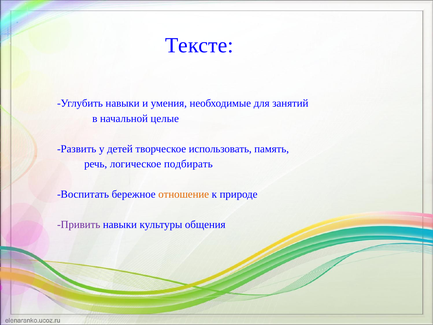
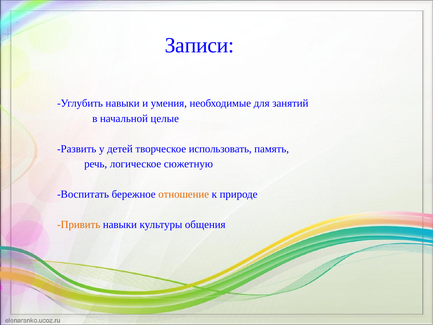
Тексте: Тексте -> Записи
подбирать: подбирать -> сюжетную
Привить colour: purple -> orange
